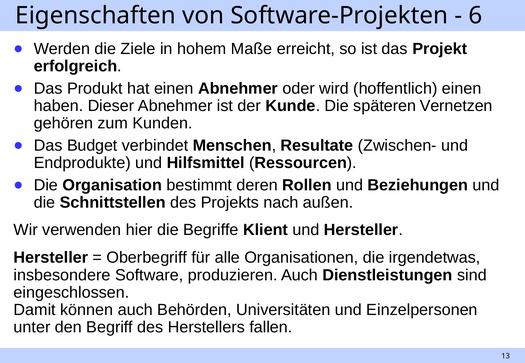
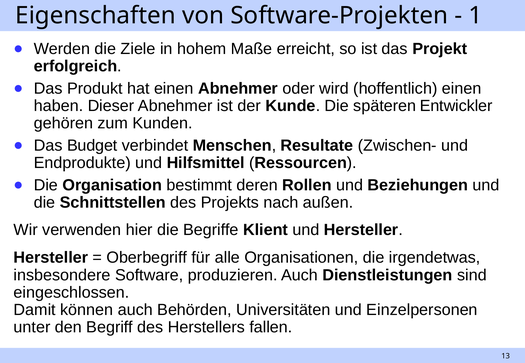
6: 6 -> 1
Vernetzen: Vernetzen -> Entwickler
